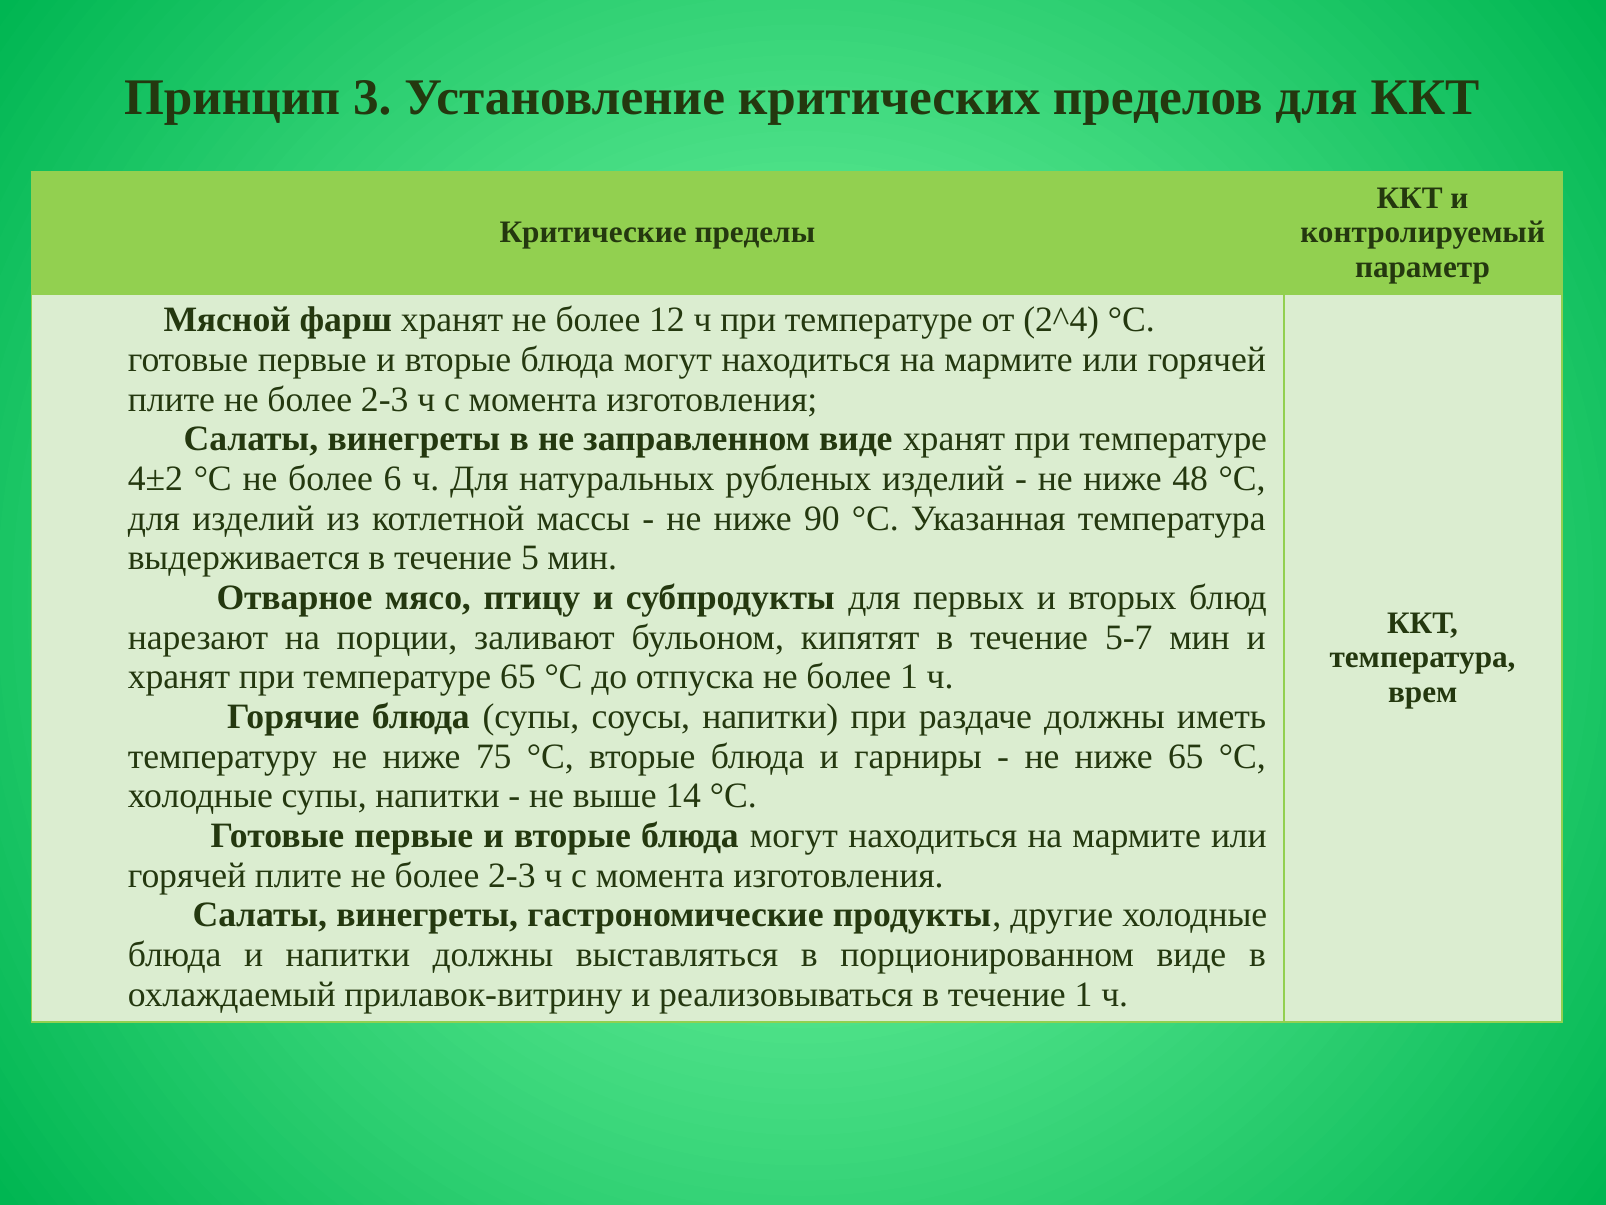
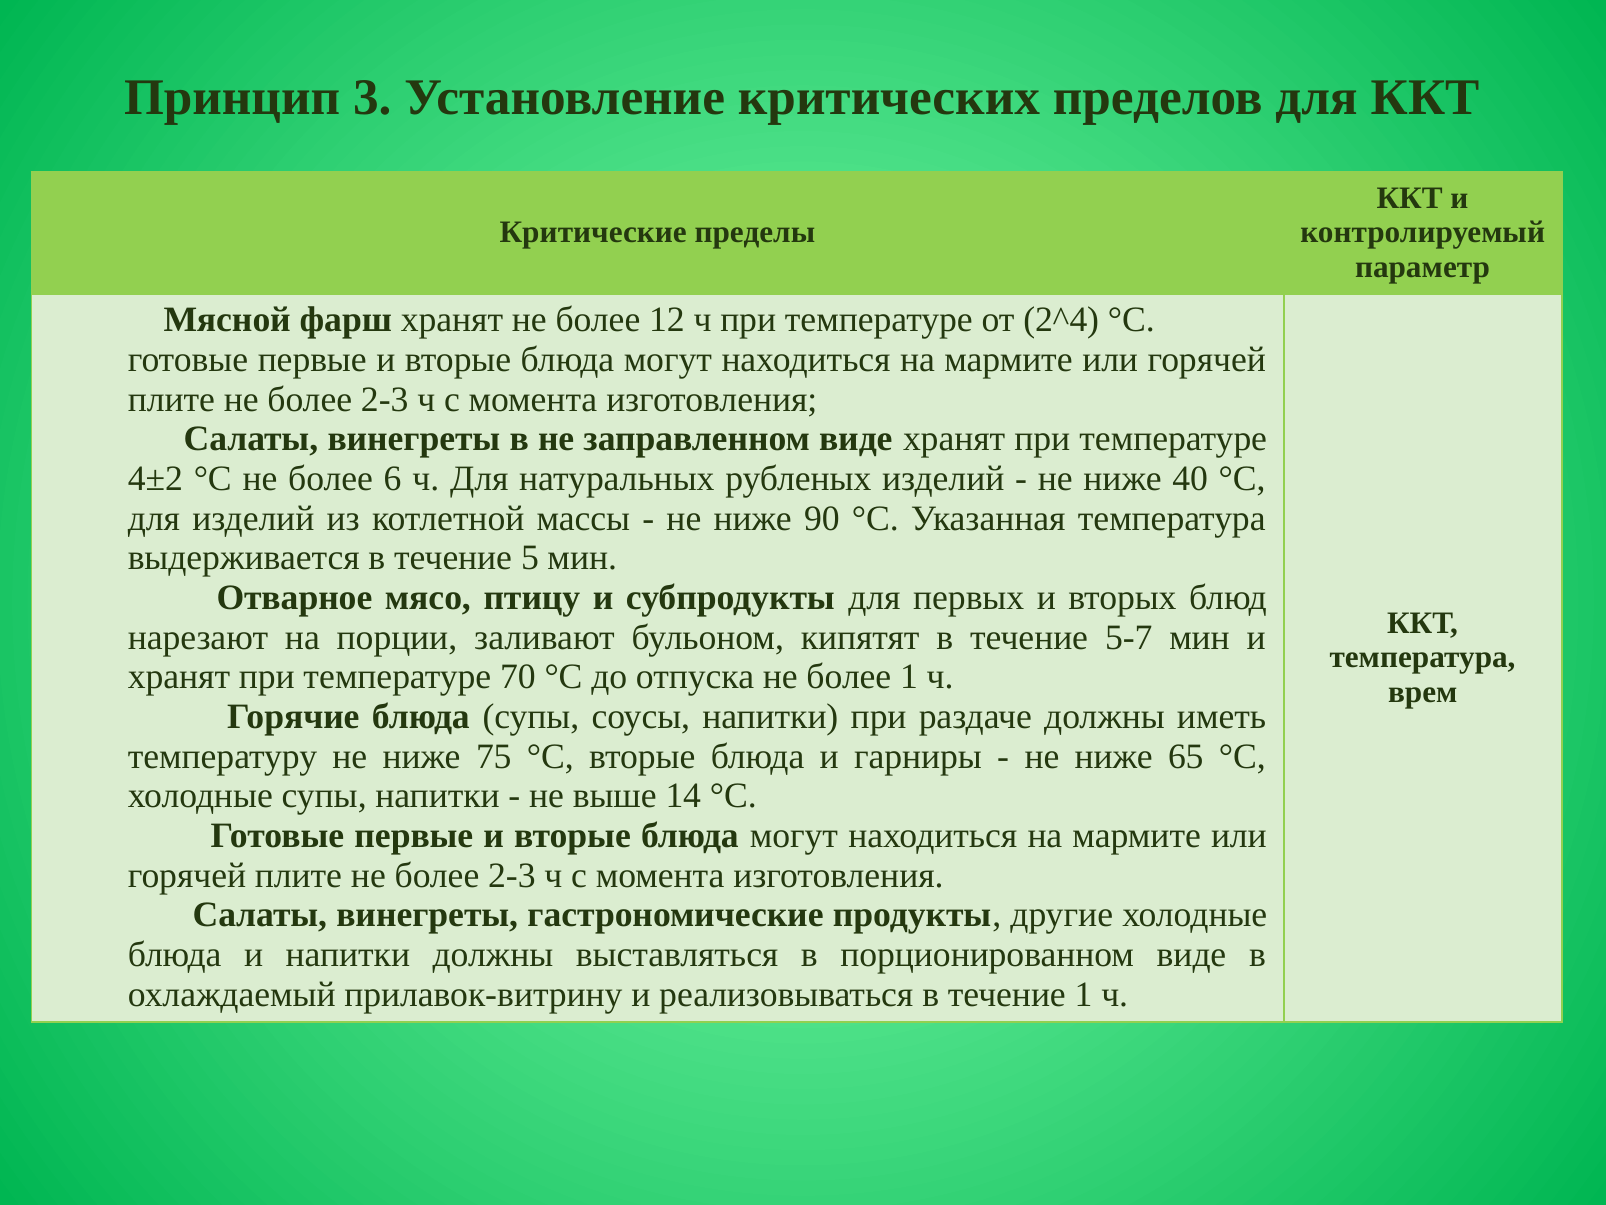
48: 48 -> 40
температуре 65: 65 -> 70
